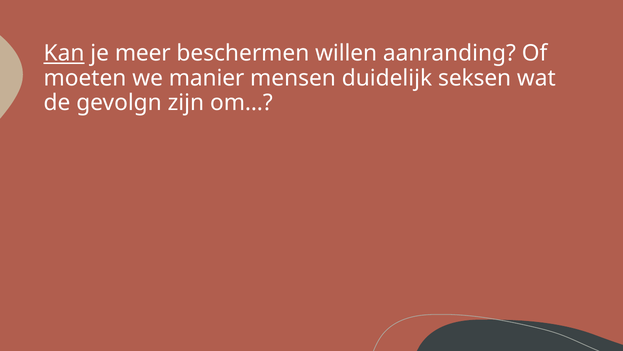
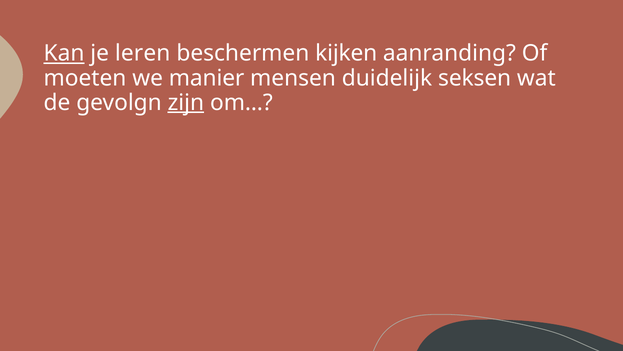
meer: meer -> leren
willen: willen -> kijken
zijn underline: none -> present
